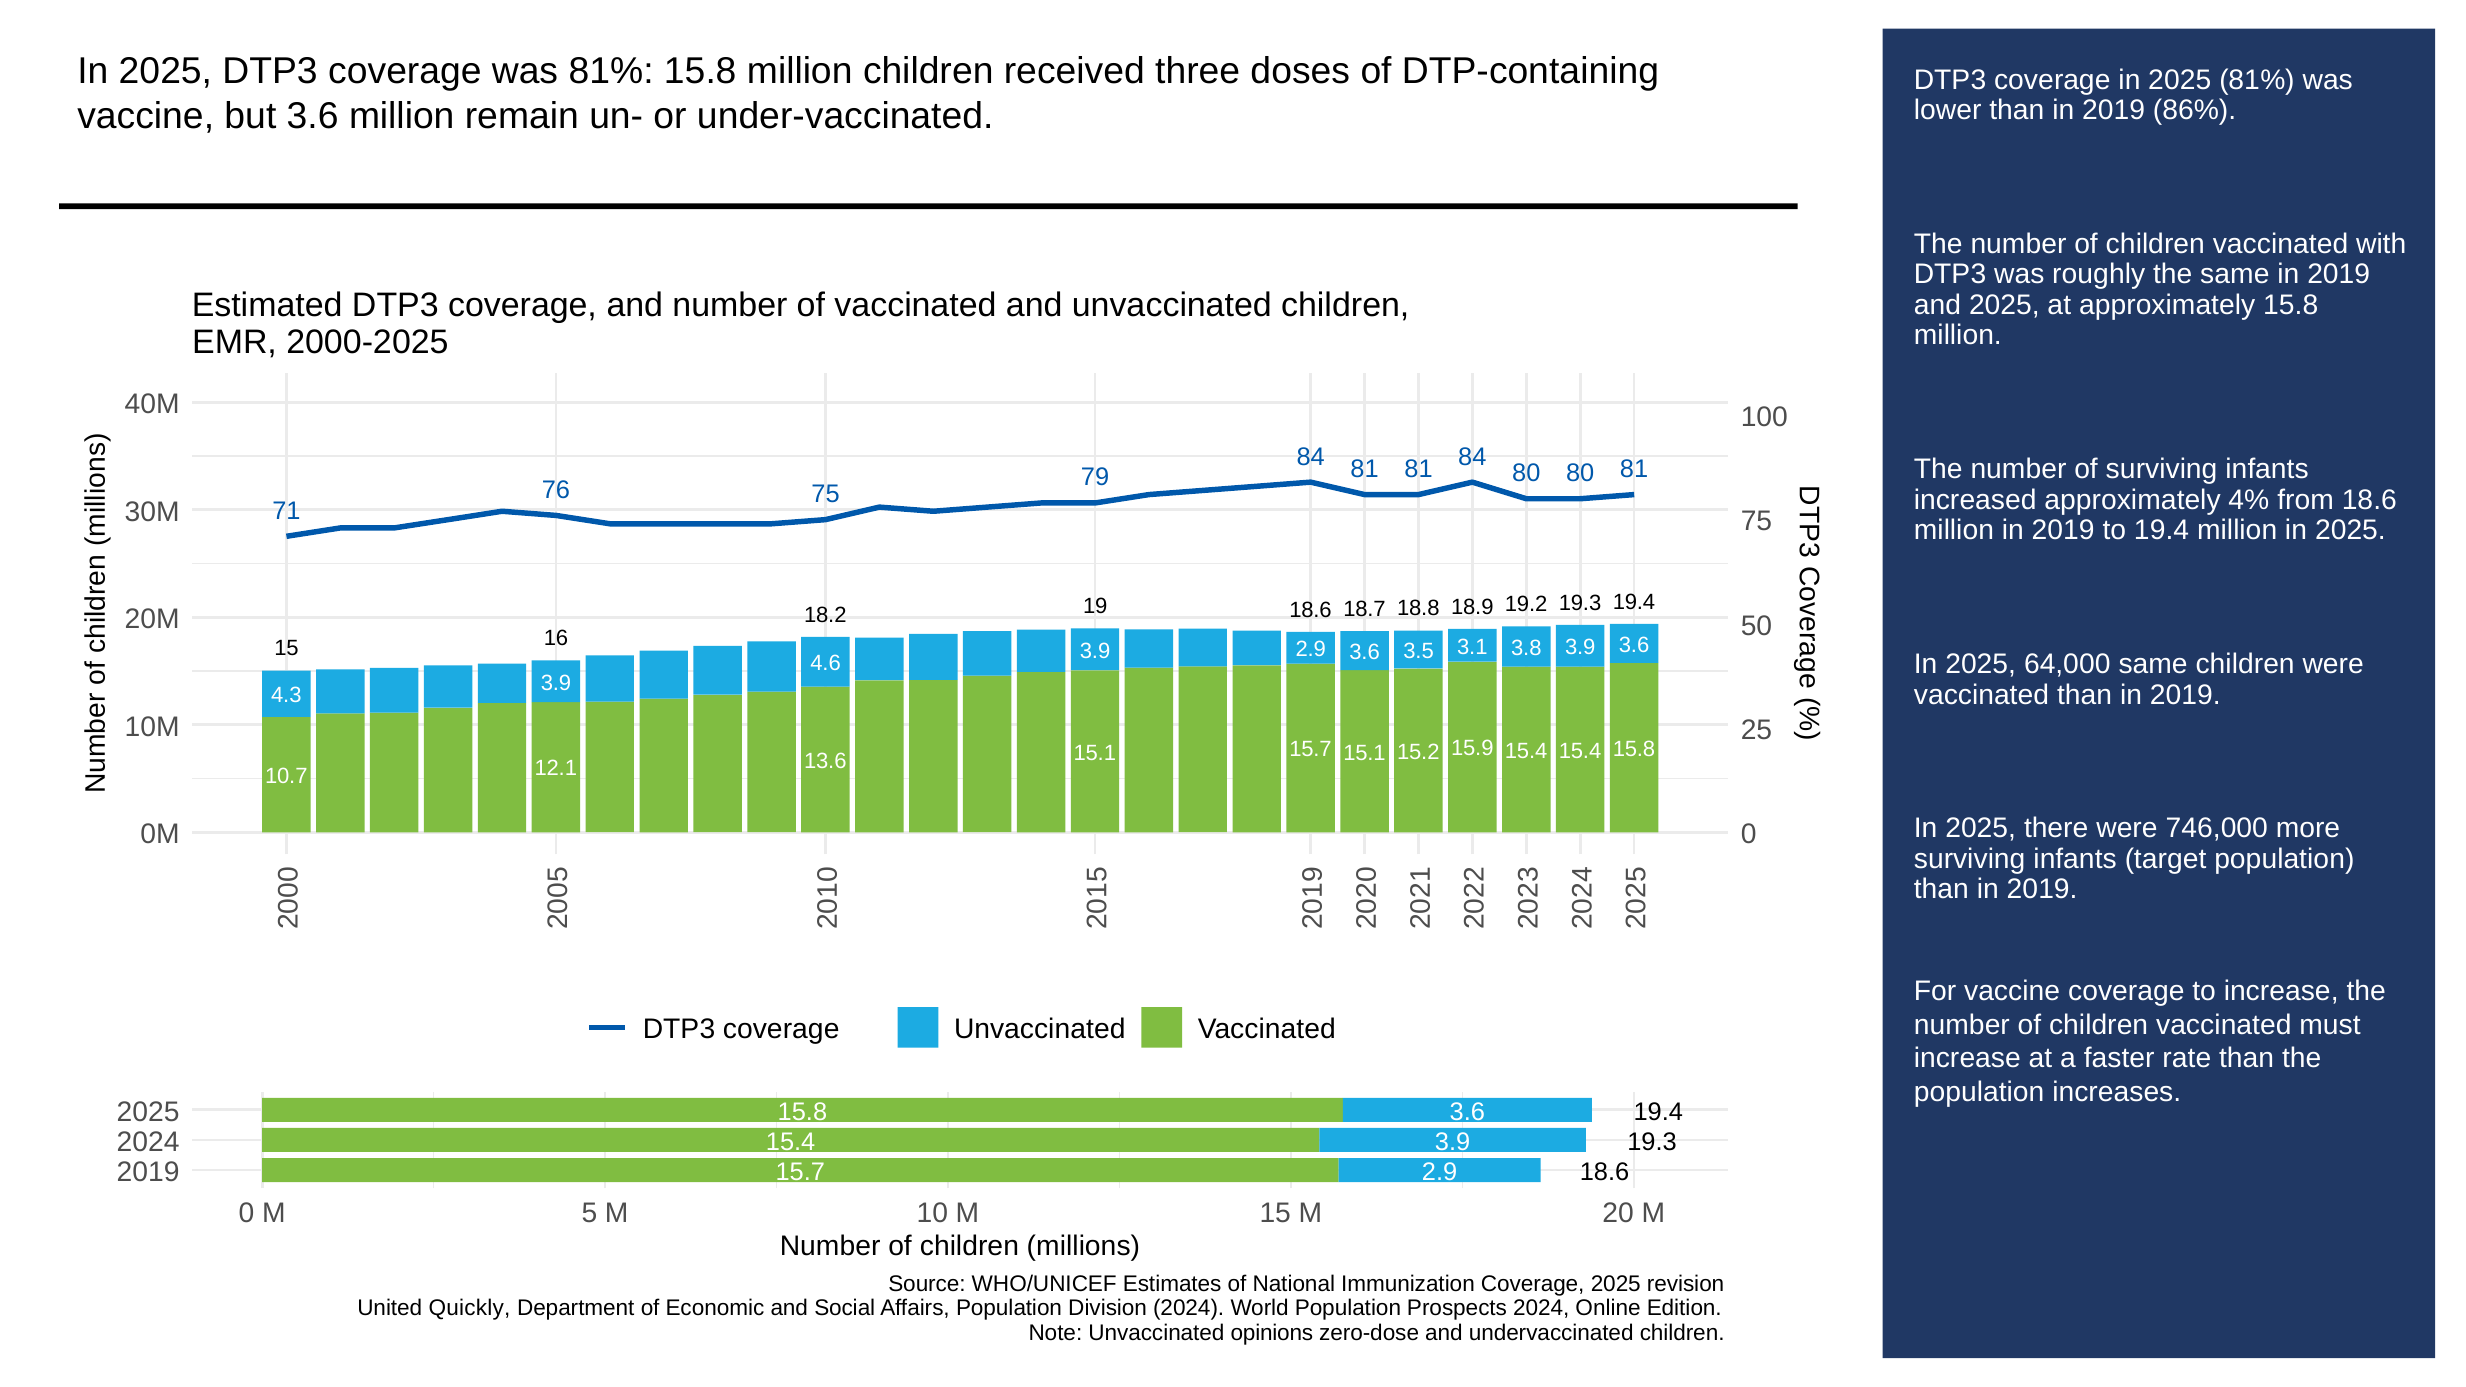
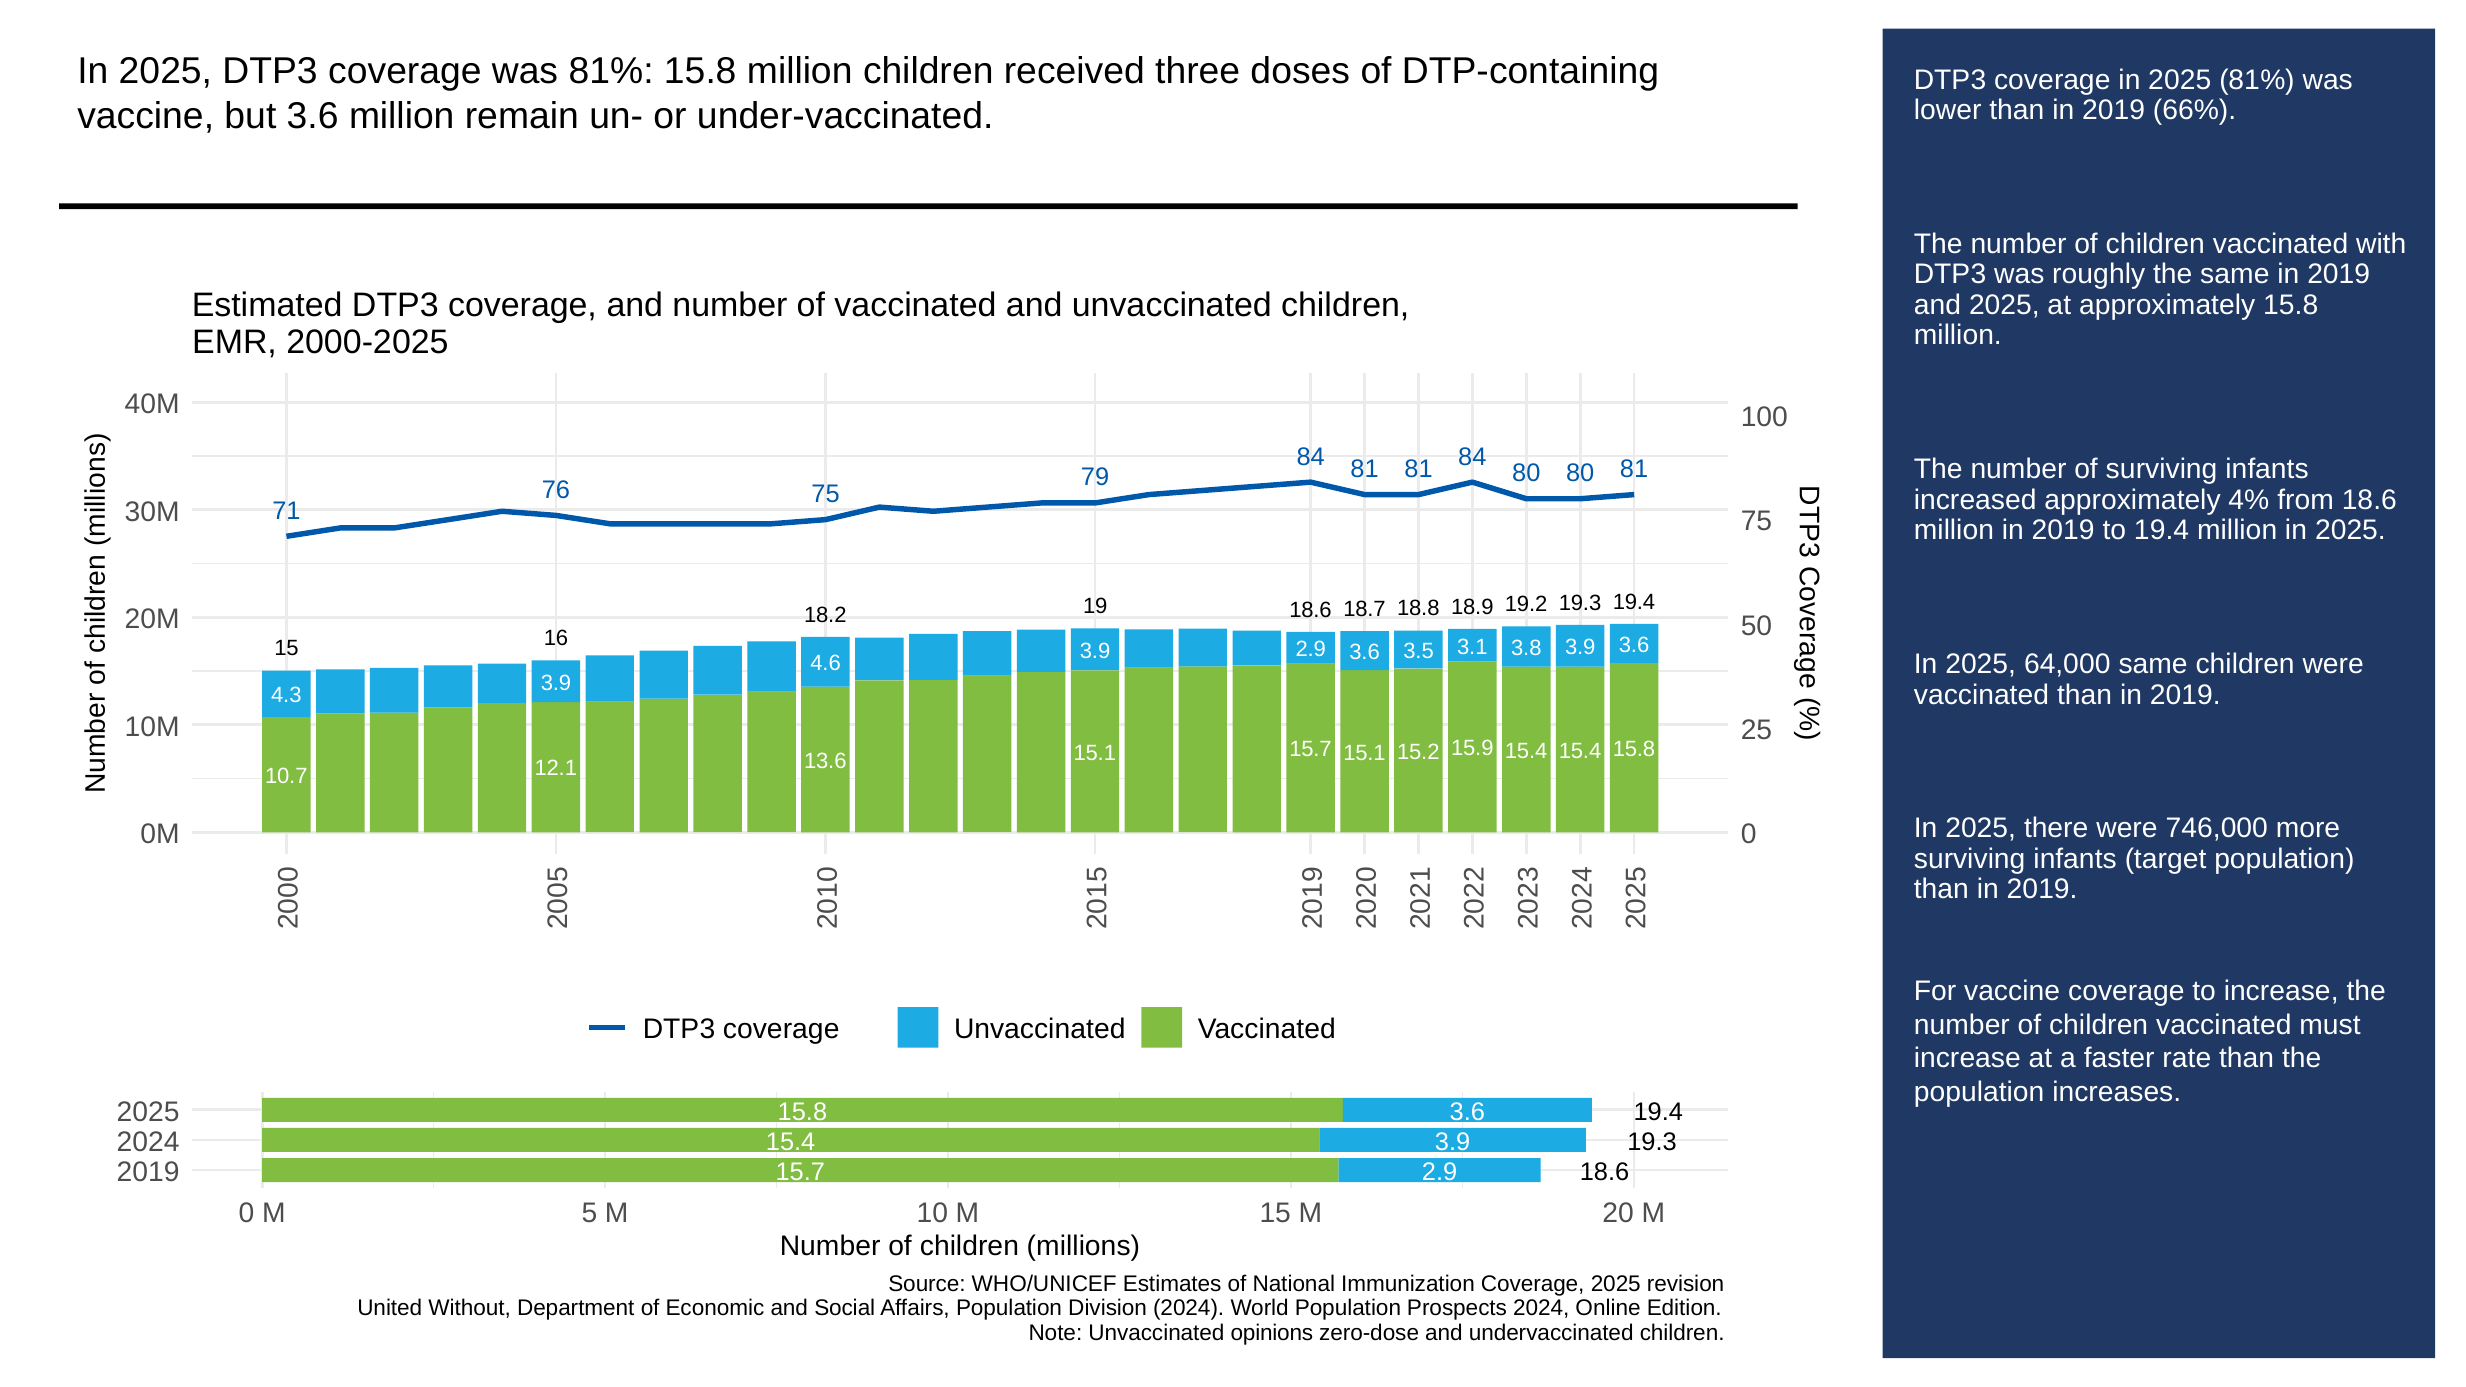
86%: 86% -> 66%
Quickly: Quickly -> Without
